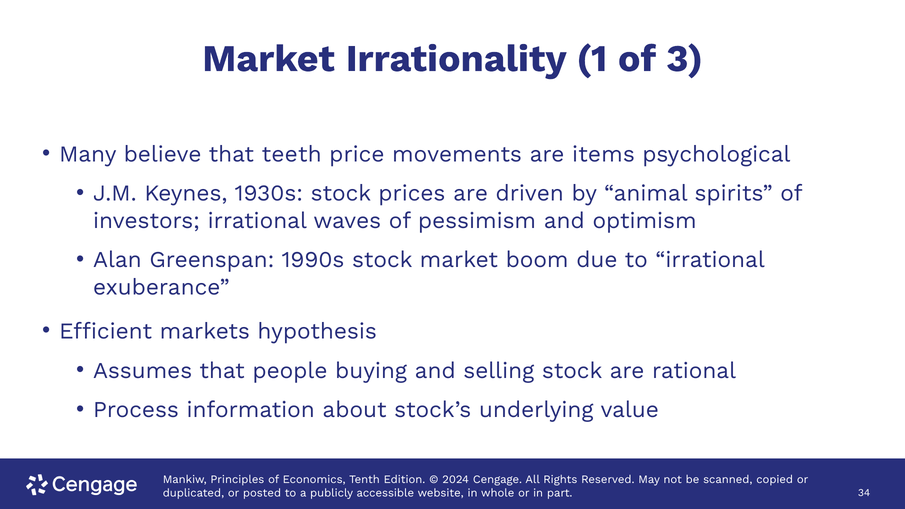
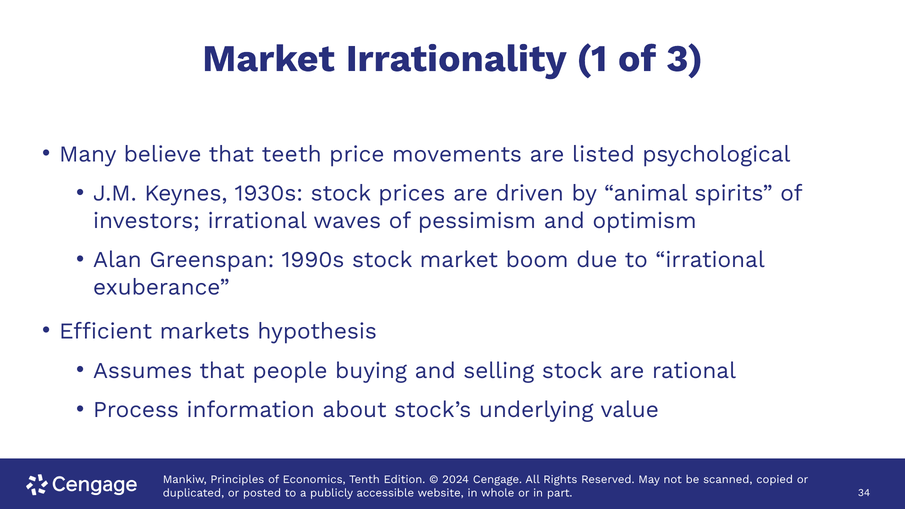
items: items -> listed
